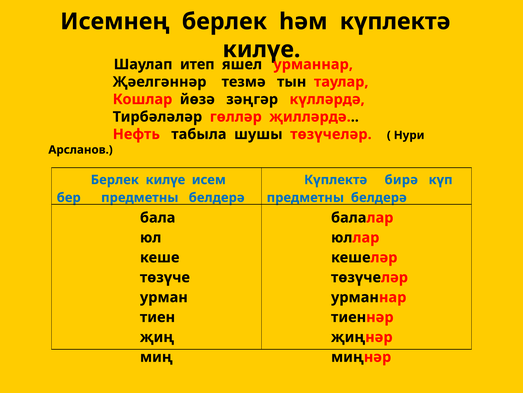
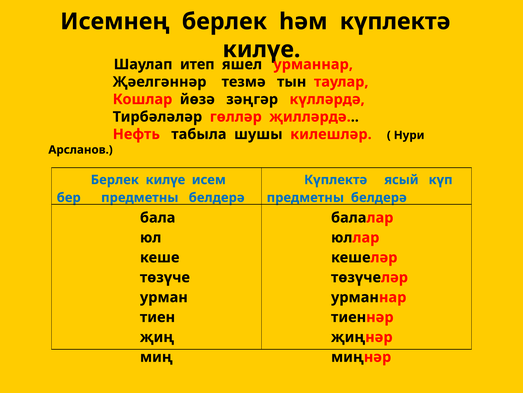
шушы төзүчеләр: төзүчеләр -> килешләр
бирә: бирә -> ясый
